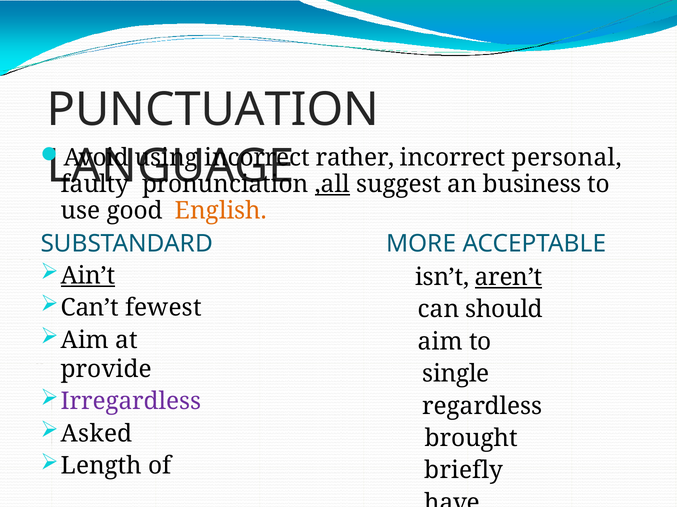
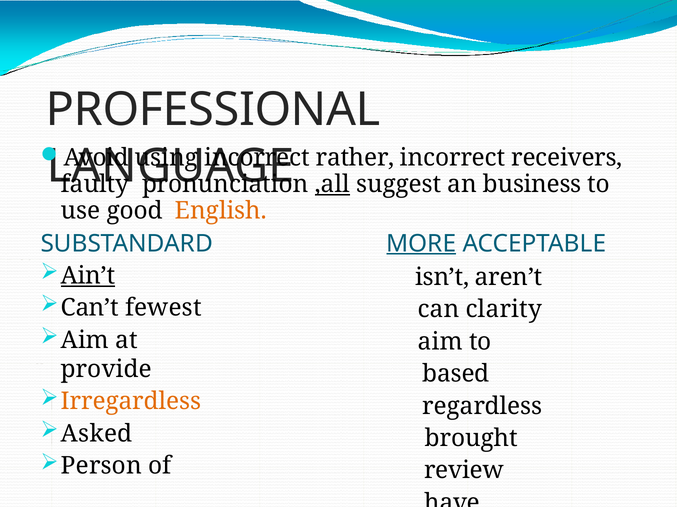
PUNCTUATION: PUNCTUATION -> PROFESSIONAL
personal: personal -> receivers
MORE underline: none -> present
aren’t underline: present -> none
should: should -> clarity
single: single -> based
Irregardless colour: purple -> orange
Length: Length -> Person
briefly: briefly -> review
